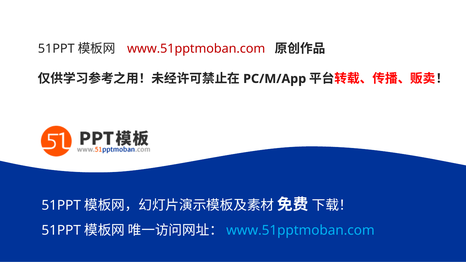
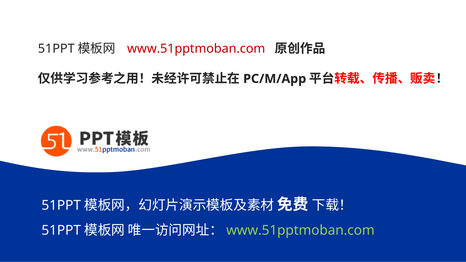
www.51pptmoban.com at (300, 230) colour: light blue -> light green
